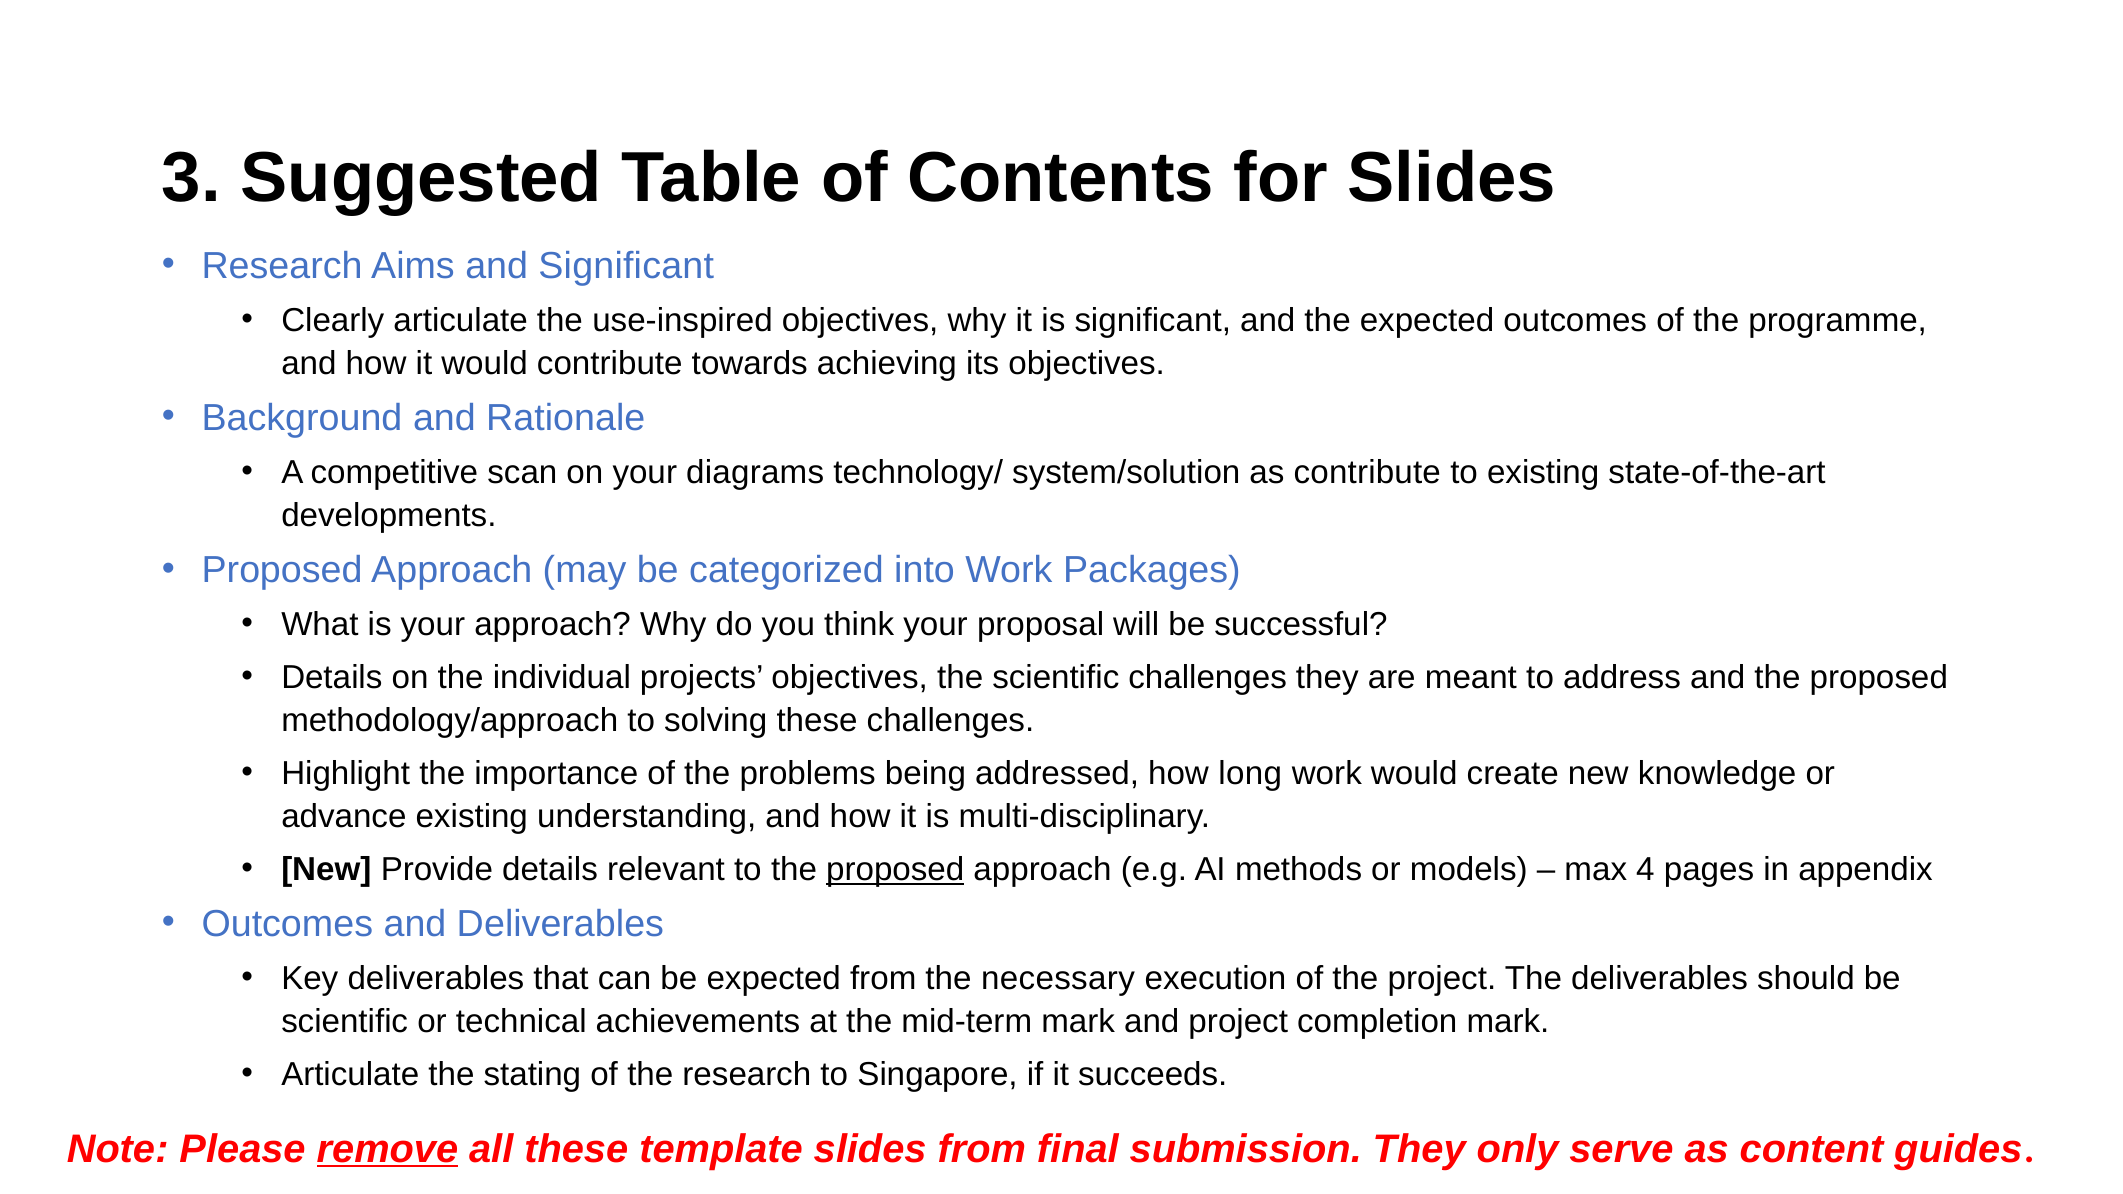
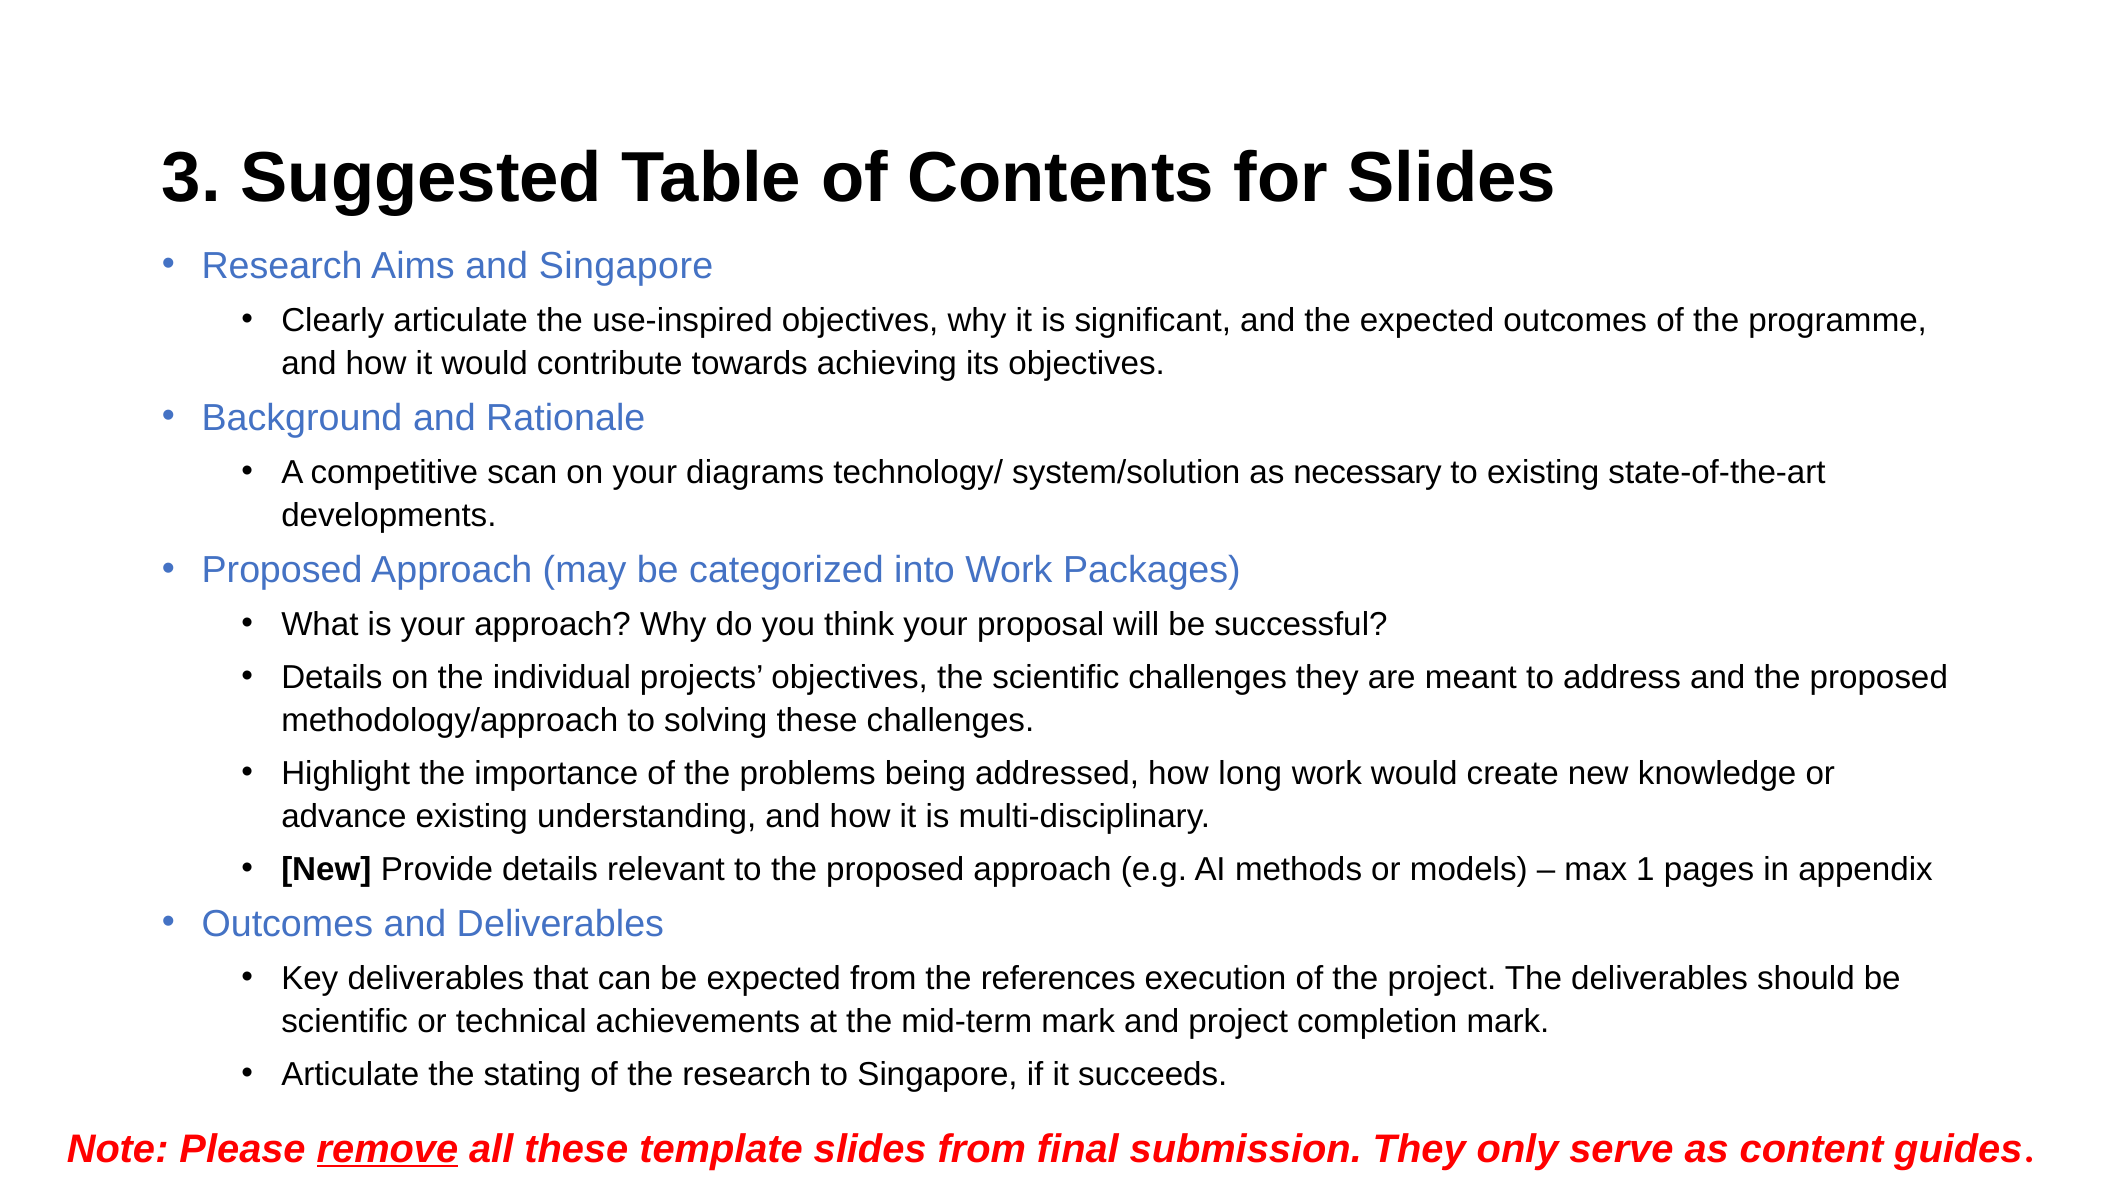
and Significant: Significant -> Singapore
as contribute: contribute -> necessary
proposed at (895, 869) underline: present -> none
4: 4 -> 1
necessary: necessary -> references
